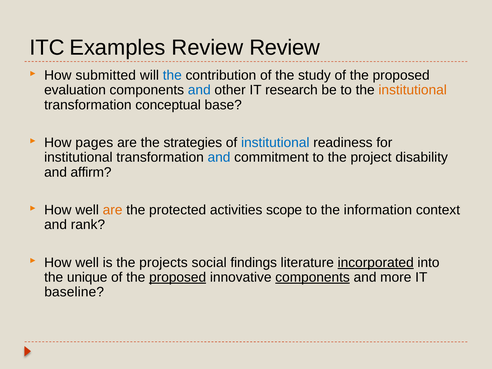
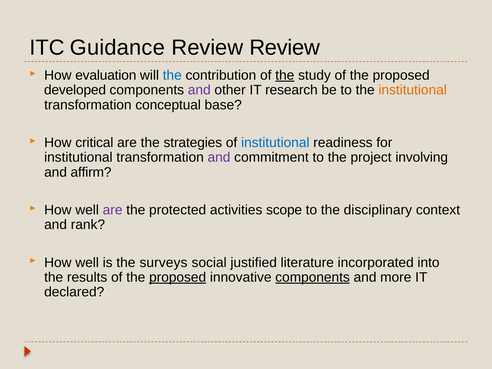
Examples: Examples -> Guidance
submitted: submitted -> evaluation
the at (285, 75) underline: none -> present
evaluation: evaluation -> developed
and at (199, 90) colour: blue -> purple
pages: pages -> critical
and at (219, 157) colour: blue -> purple
disability: disability -> involving
are at (113, 210) colour: orange -> purple
information: information -> disciplinary
projects: projects -> surveys
findings: findings -> justified
incorporated underline: present -> none
unique: unique -> results
baseline: baseline -> declared
